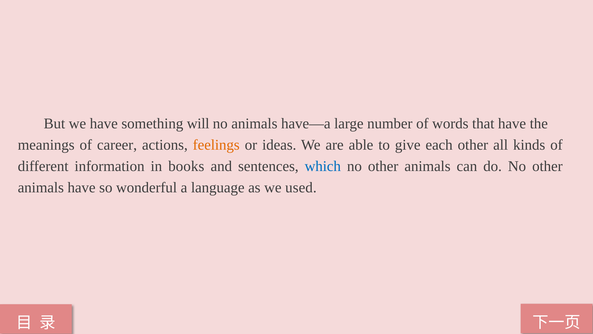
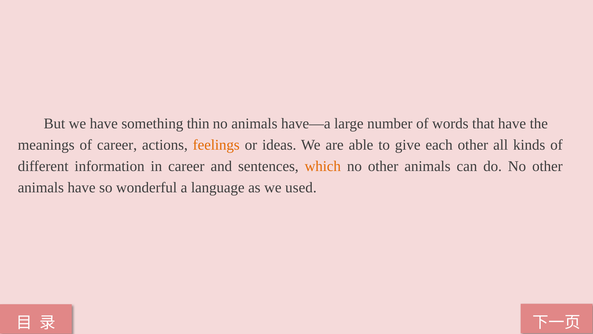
will: will -> thin
in books: books -> career
which colour: blue -> orange
